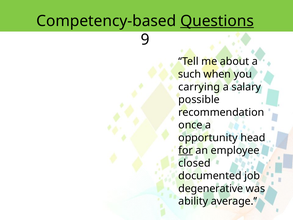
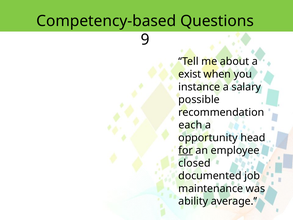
Questions underline: present -> none
such: such -> exist
carrying: carrying -> instance
once: once -> each
degenerative: degenerative -> maintenance
